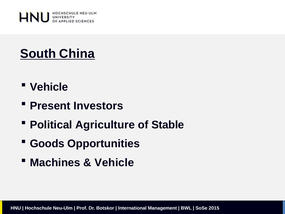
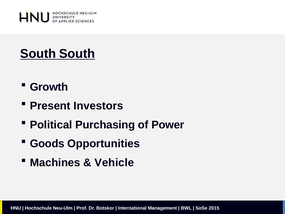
South China: China -> South
Vehicle at (49, 87): Vehicle -> Growth
Agriculture: Agriculture -> Purchasing
Stable: Stable -> Power
